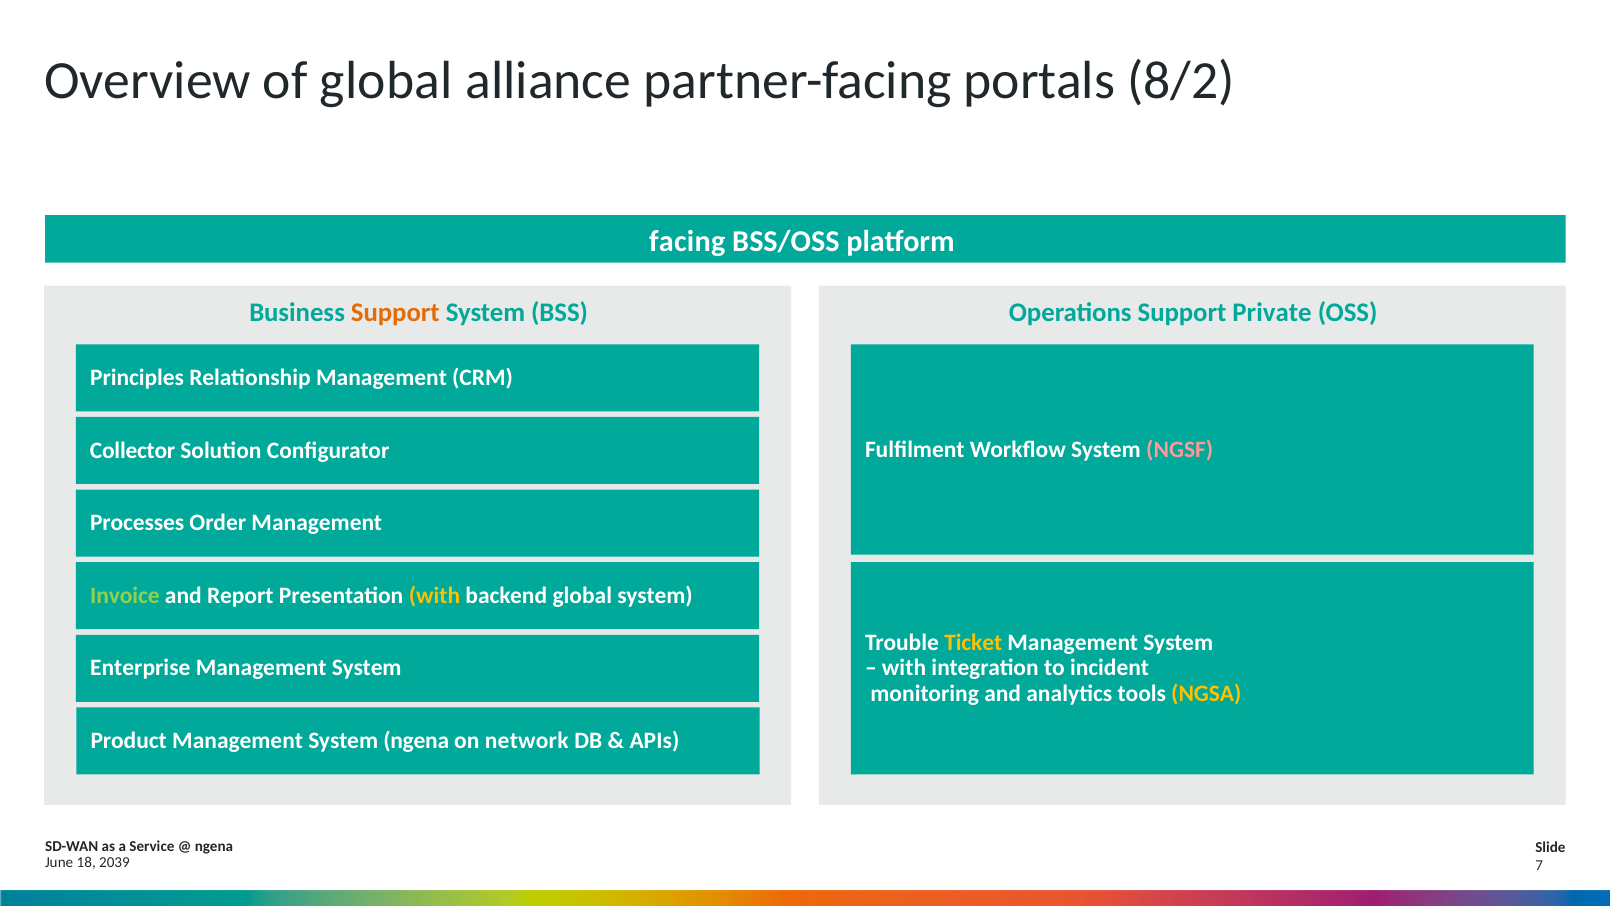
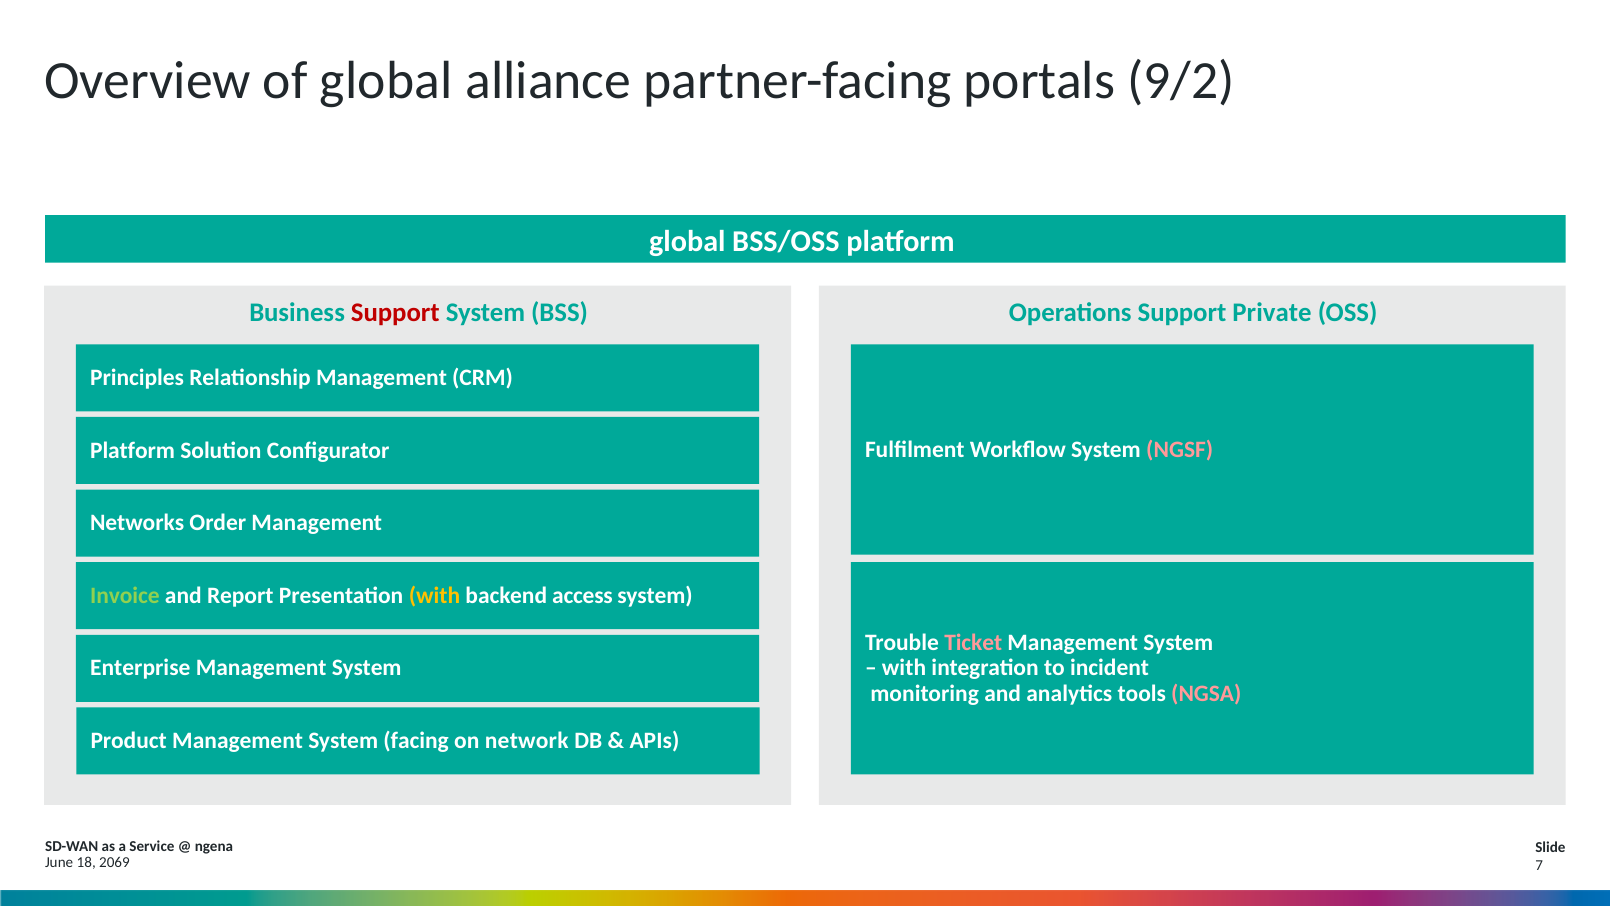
8/2: 8/2 -> 9/2
facing at (687, 241): facing -> global
Support at (395, 313) colour: orange -> red
Collector at (133, 450): Collector -> Platform
Processes: Processes -> Networks
backend global: global -> access
Ticket colour: yellow -> pink
NGSA colour: yellow -> pink
System ngena: ngena -> facing
2039: 2039 -> 2069
